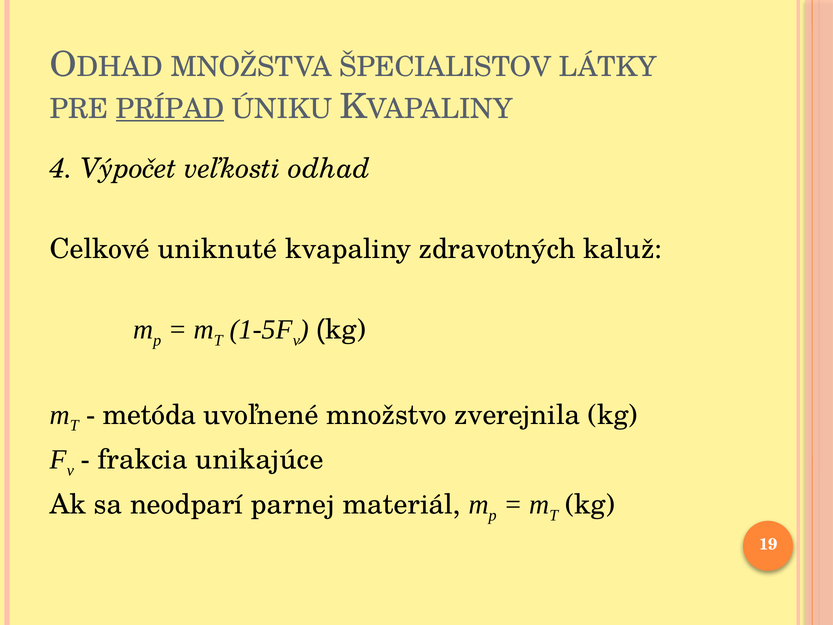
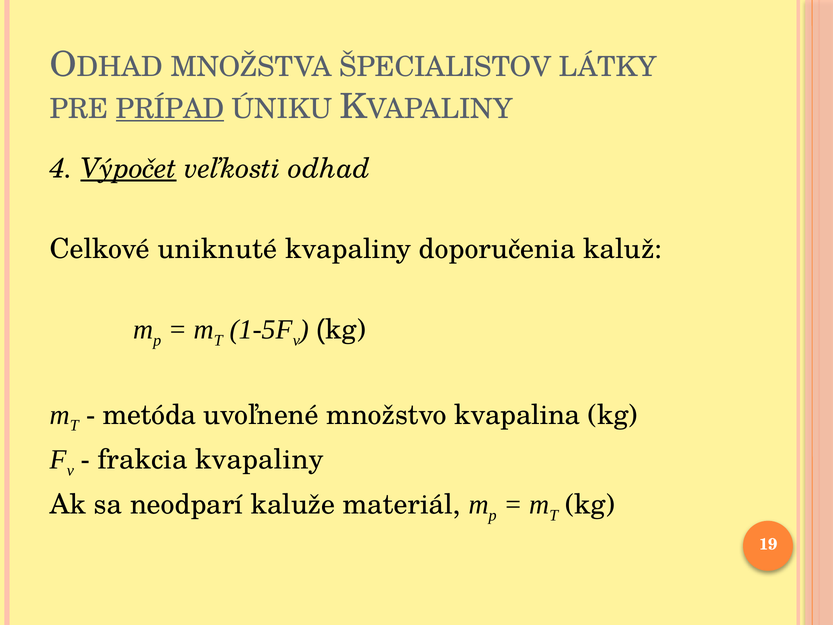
Výpočet underline: none -> present
zdravotných: zdravotných -> doporučenia
zverejnila: zverejnila -> kvapalina
frakcia unikajúce: unikajúce -> kvapaliny
parnej: parnej -> kaluže
